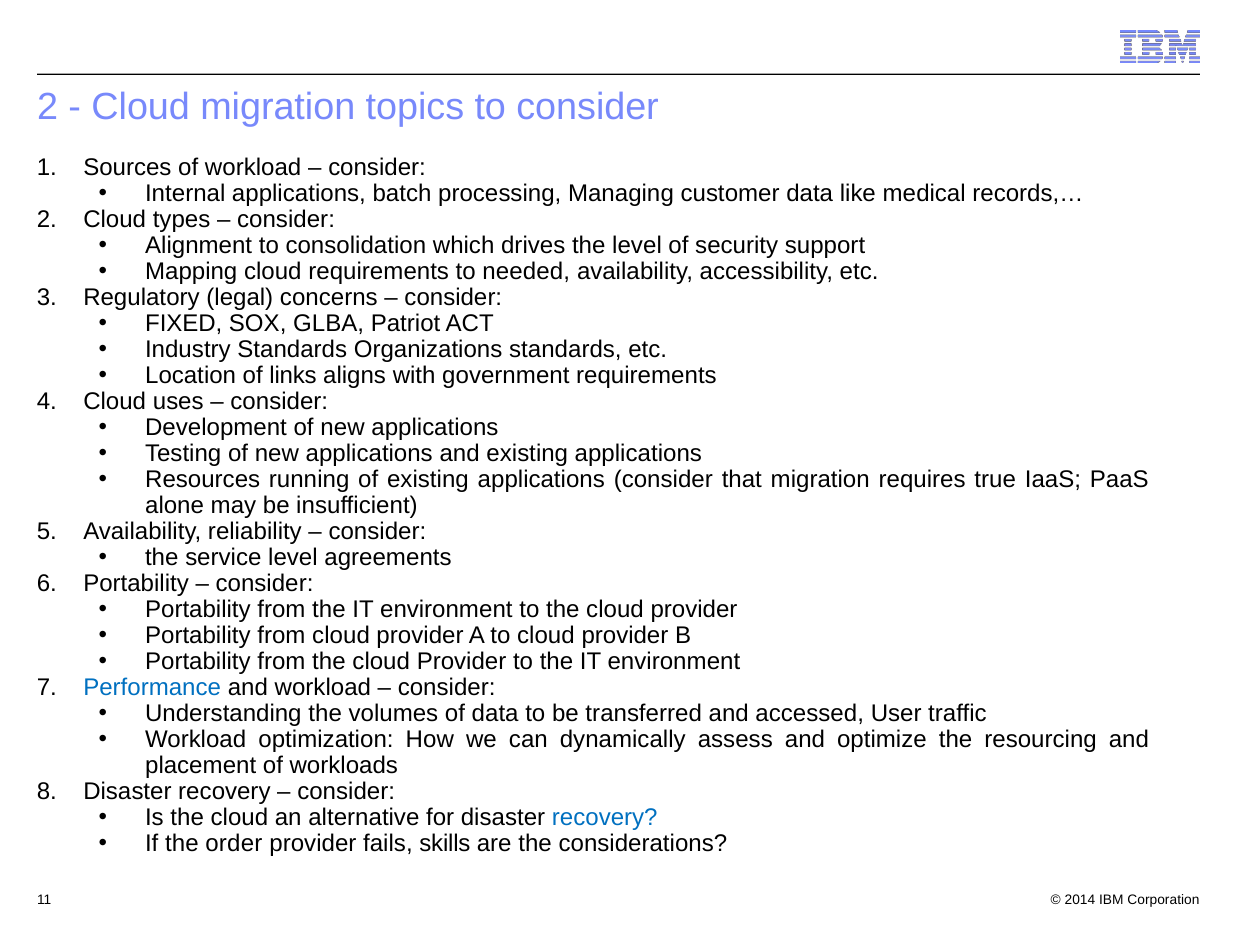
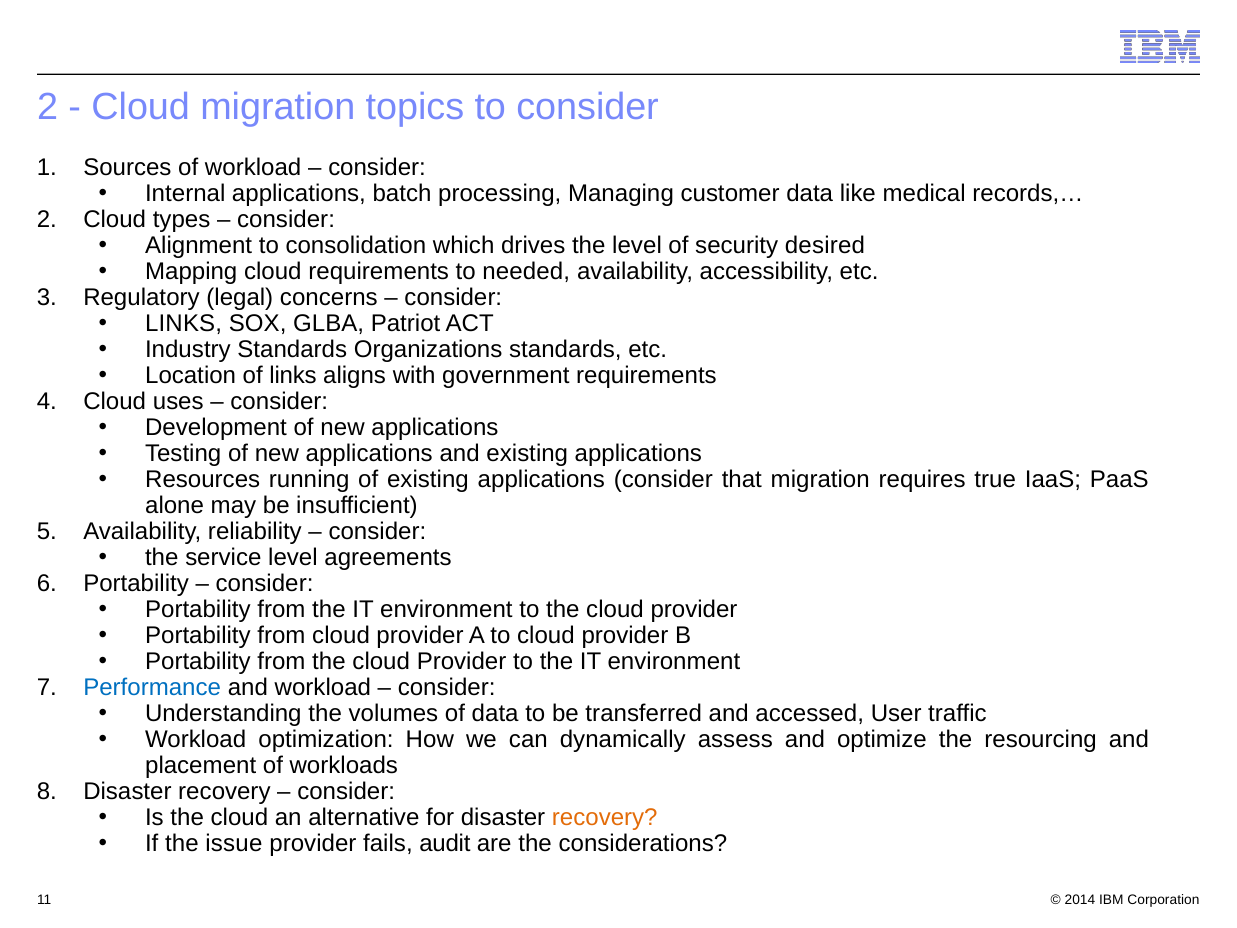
support: support -> desired
FIXED at (184, 323): FIXED -> LINKS
recovery at (605, 817) colour: blue -> orange
order: order -> issue
skills: skills -> audit
